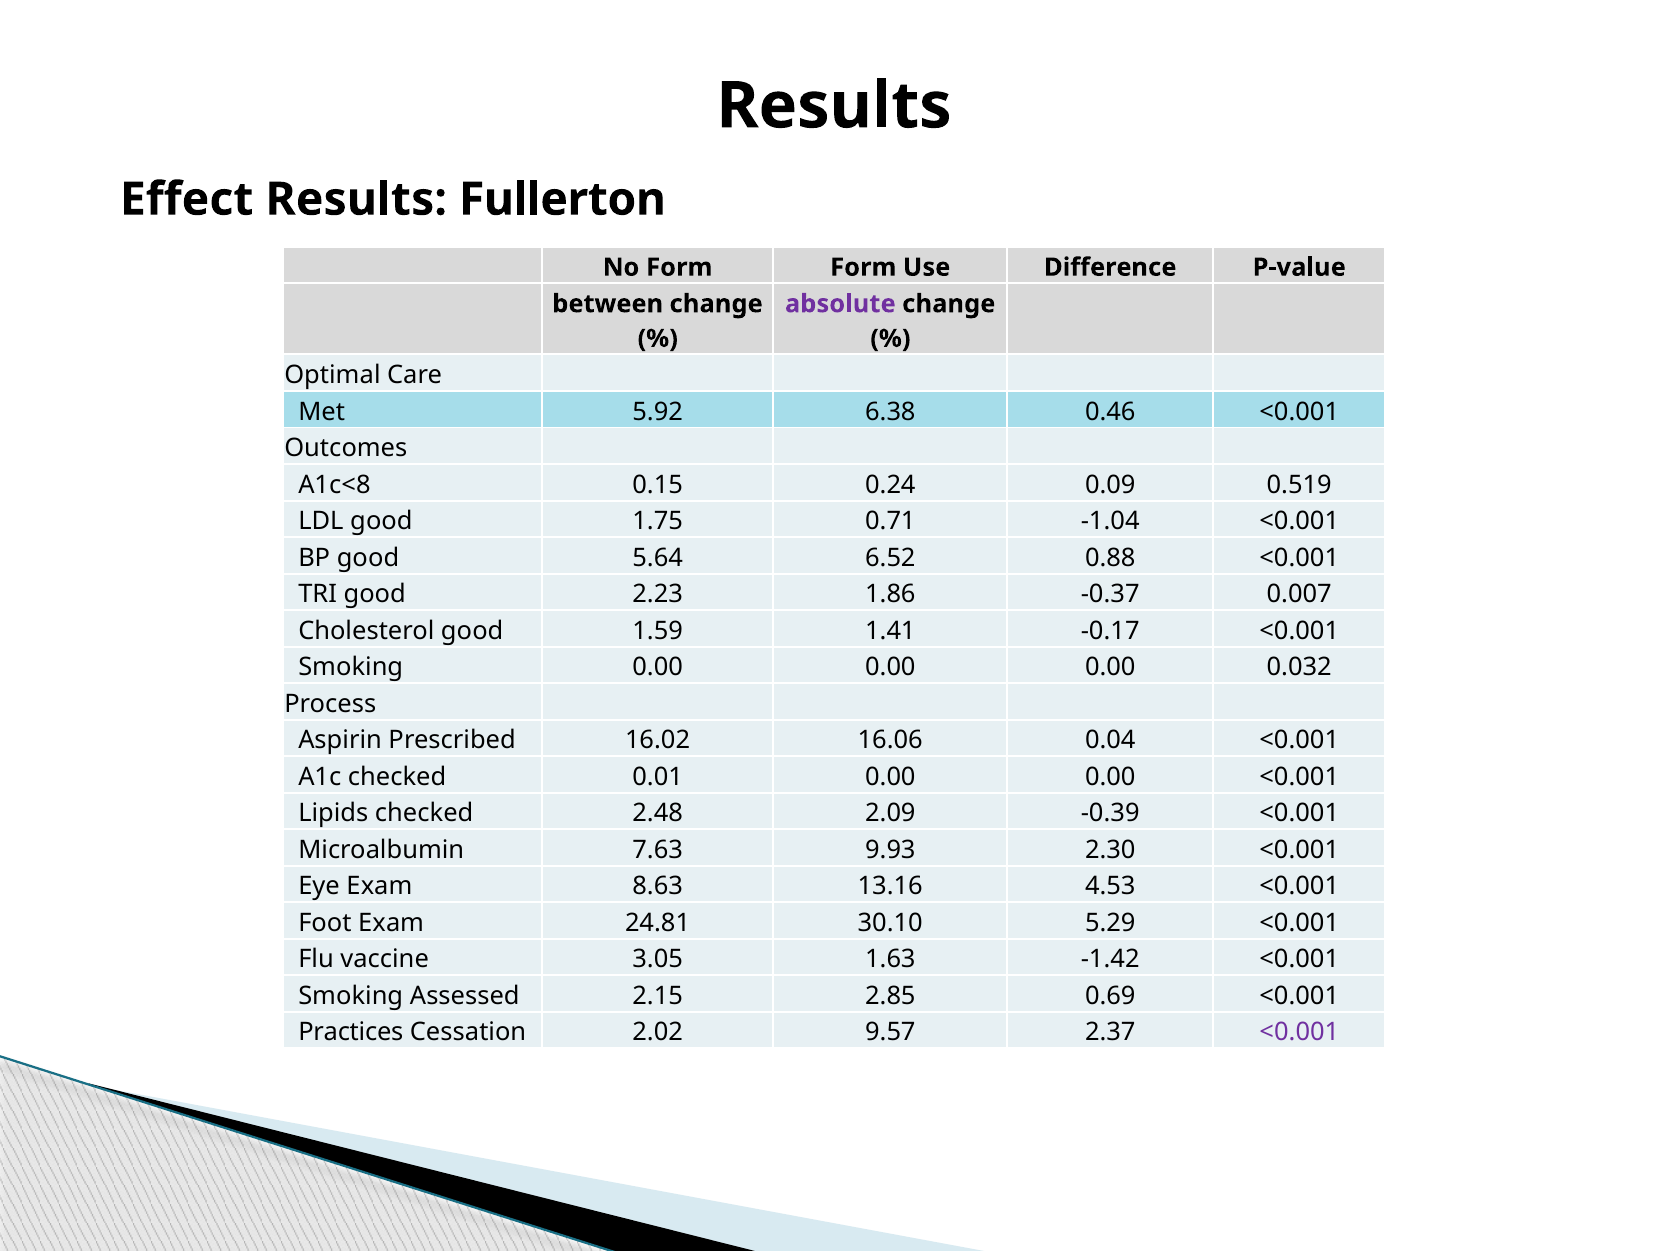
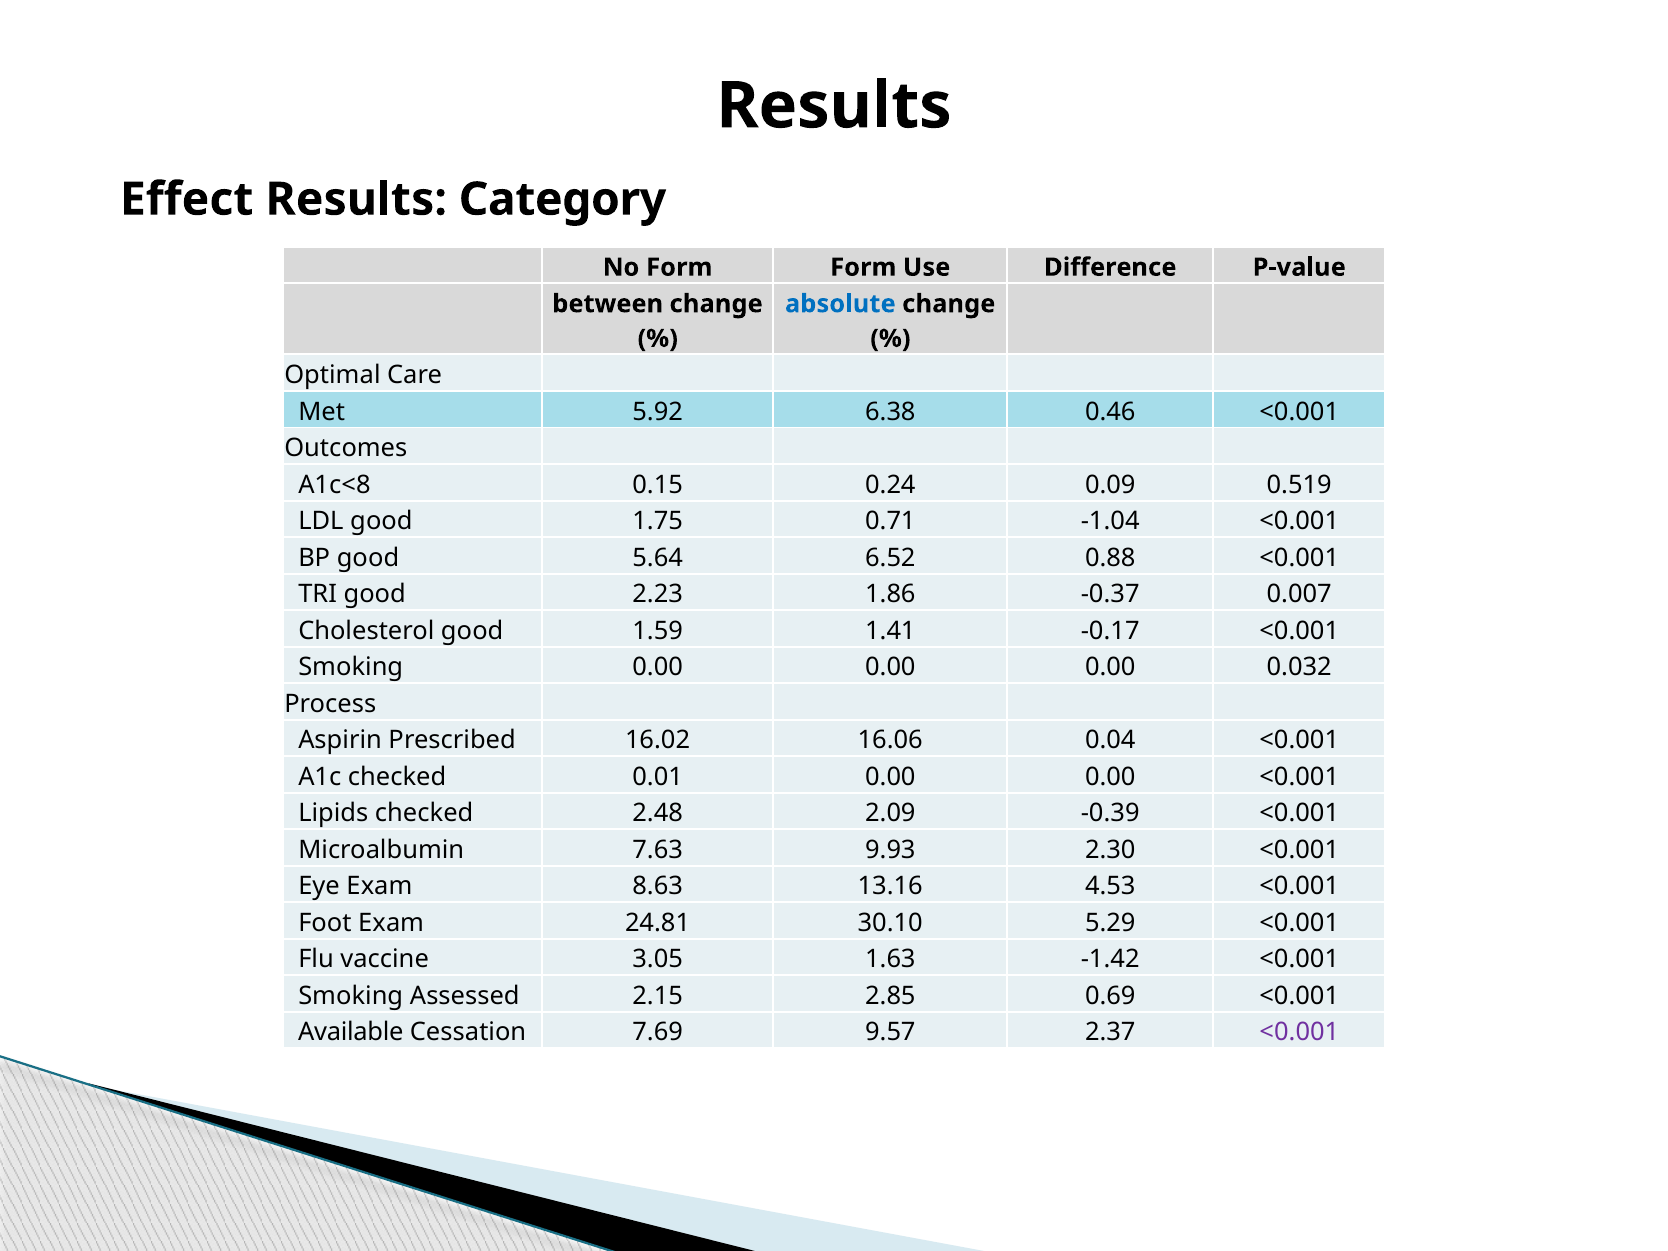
Fullerton: Fullerton -> Category
absolute colour: purple -> blue
Practices: Practices -> Available
2.02: 2.02 -> 7.69
